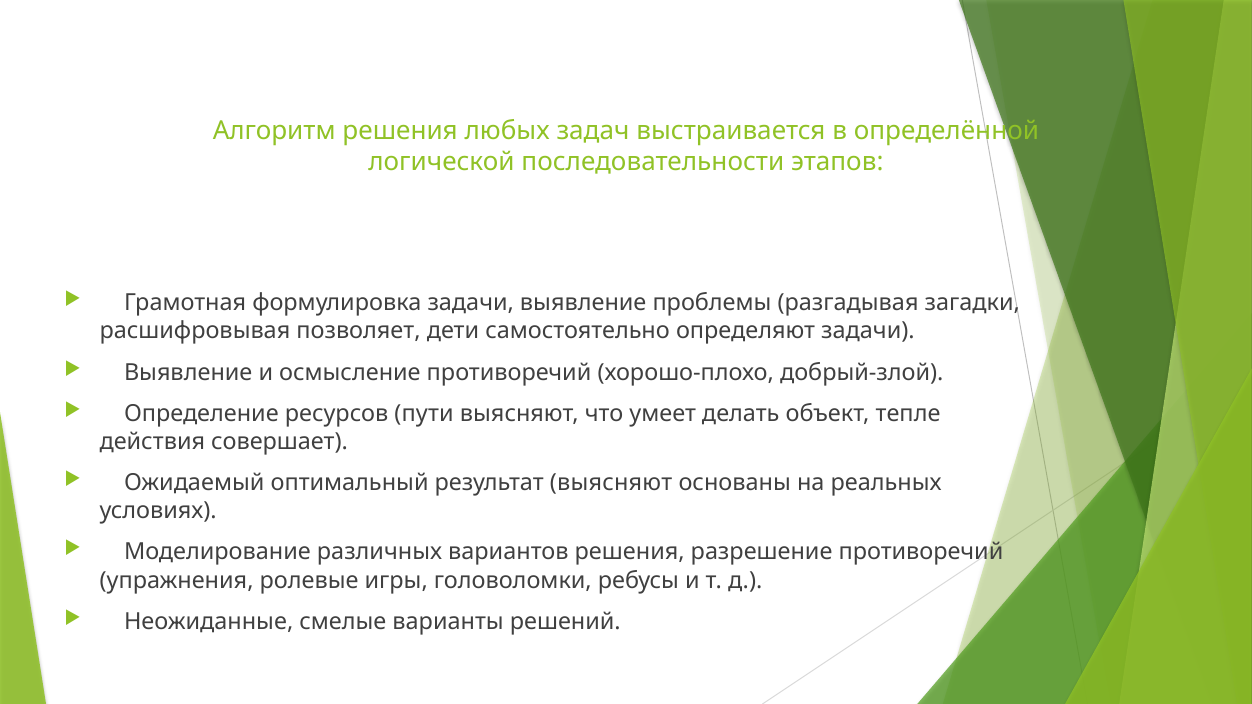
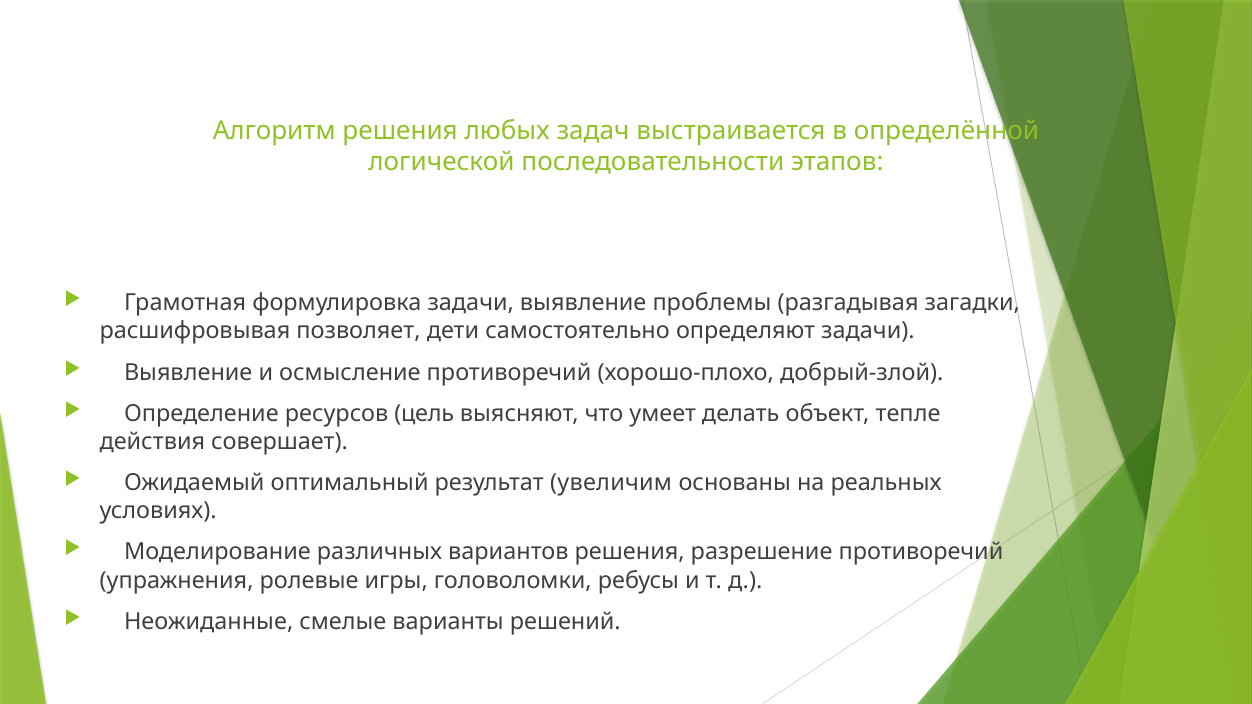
пути: пути -> цель
результат выясняют: выясняют -> увеличим
